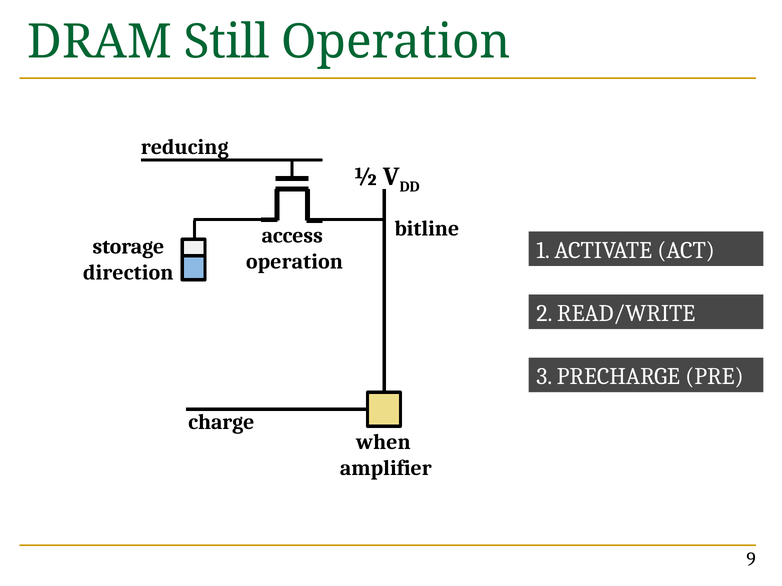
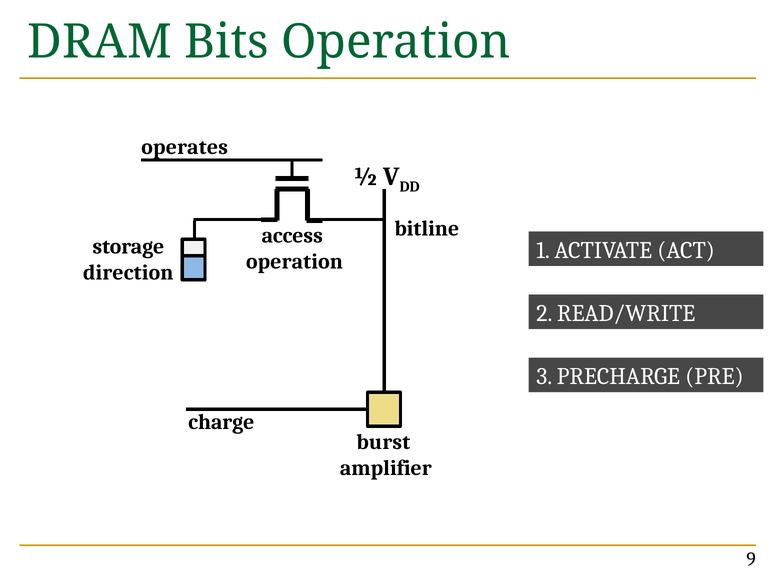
Still: Still -> Bits
reducing: reducing -> operates
when: when -> burst
